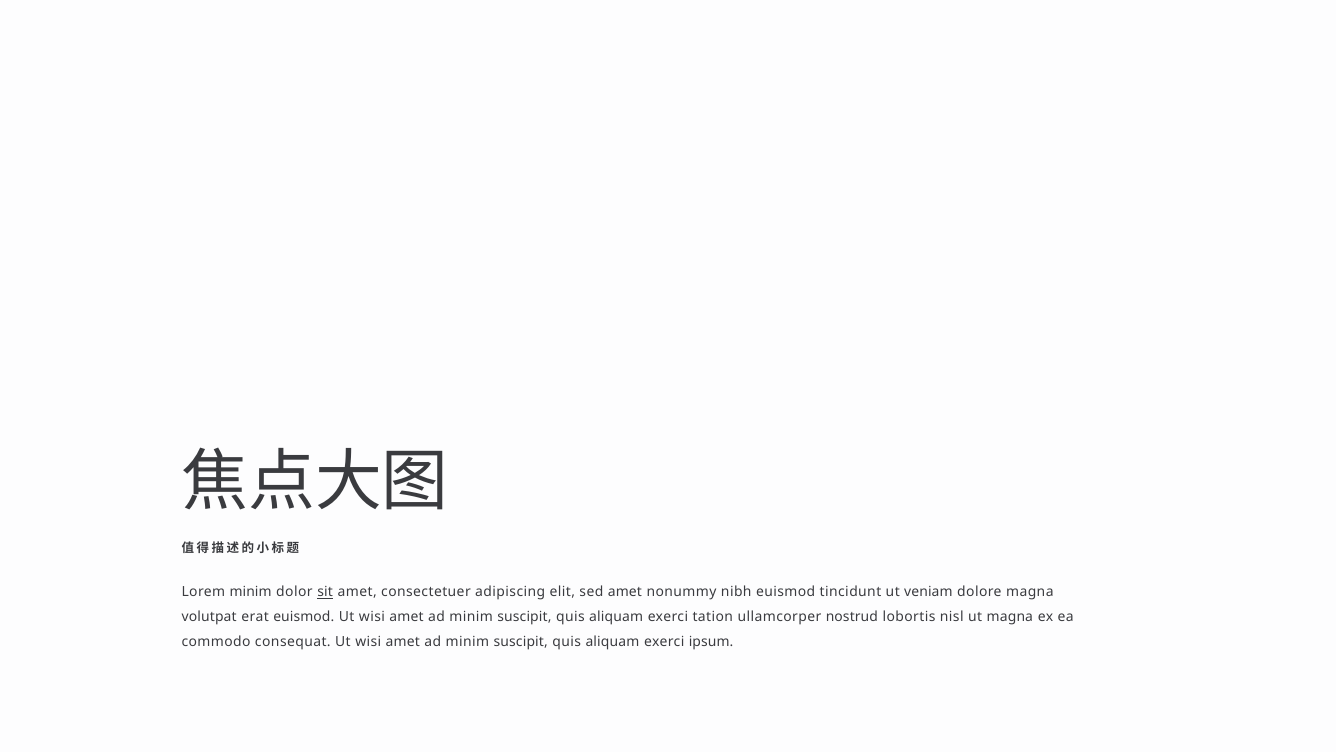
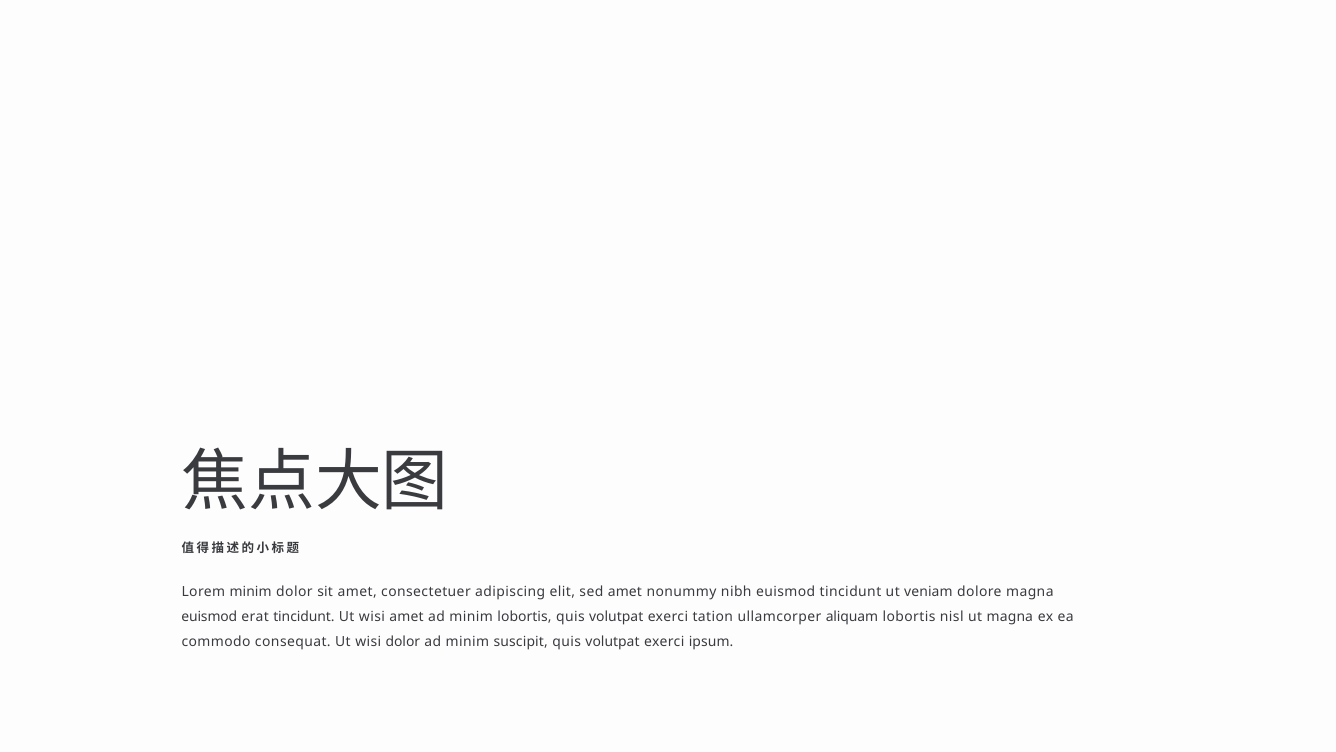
sit underline: present -> none
volutpat at (209, 617): volutpat -> euismod
erat euismod: euismod -> tincidunt
suscipit at (524, 617): suscipit -> lobortis
aliquam at (616, 617): aliquam -> volutpat
nostrud: nostrud -> aliquam
consequat Ut wisi amet: amet -> dolor
aliquam at (612, 642): aliquam -> volutpat
